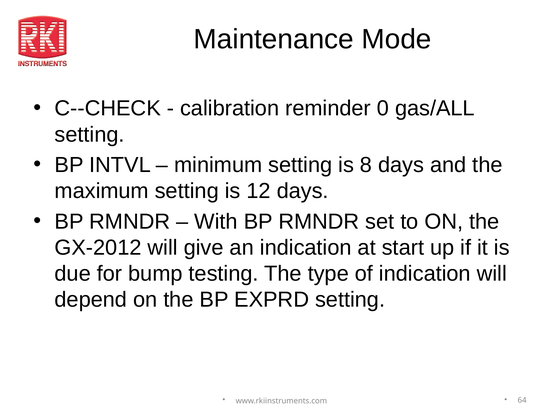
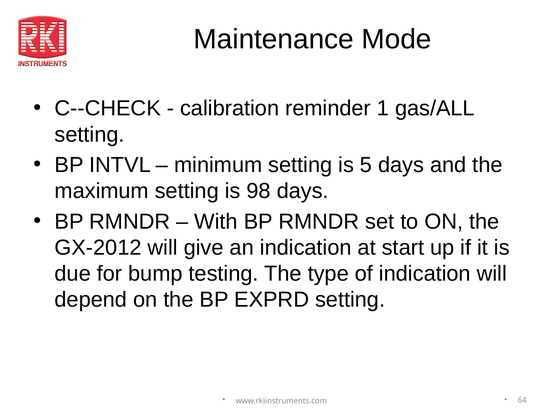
0: 0 -> 1
8: 8 -> 5
12: 12 -> 98
